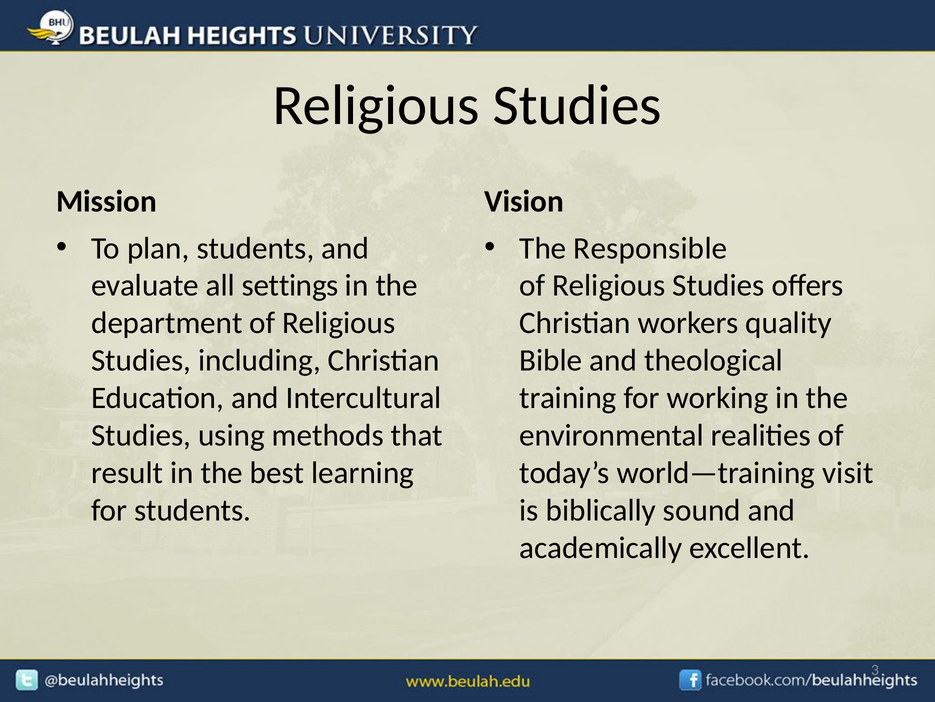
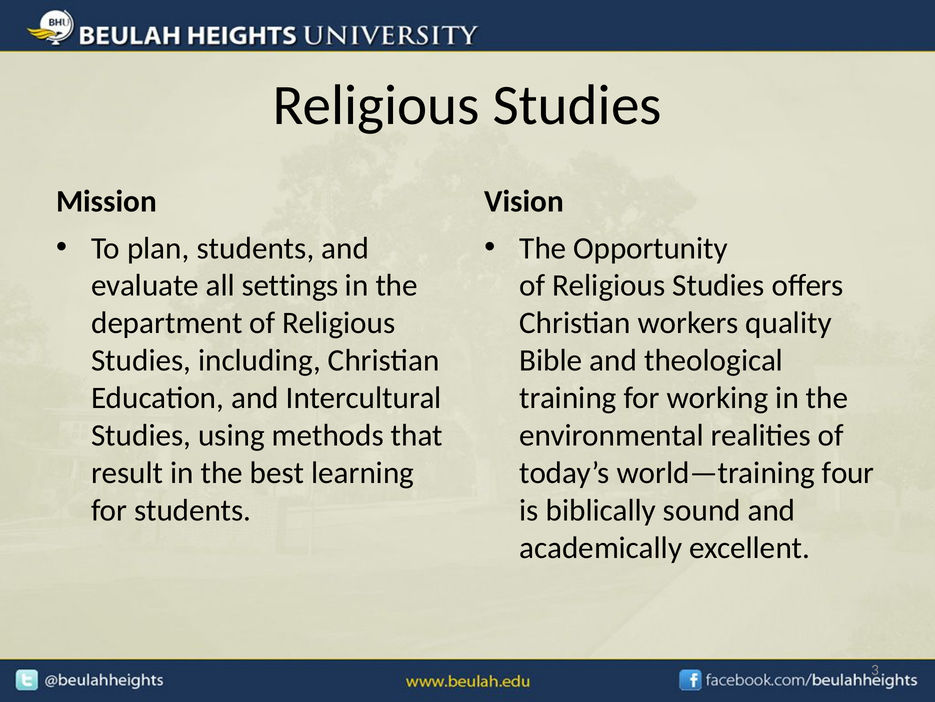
Responsible: Responsible -> Opportunity
visit: visit -> four
